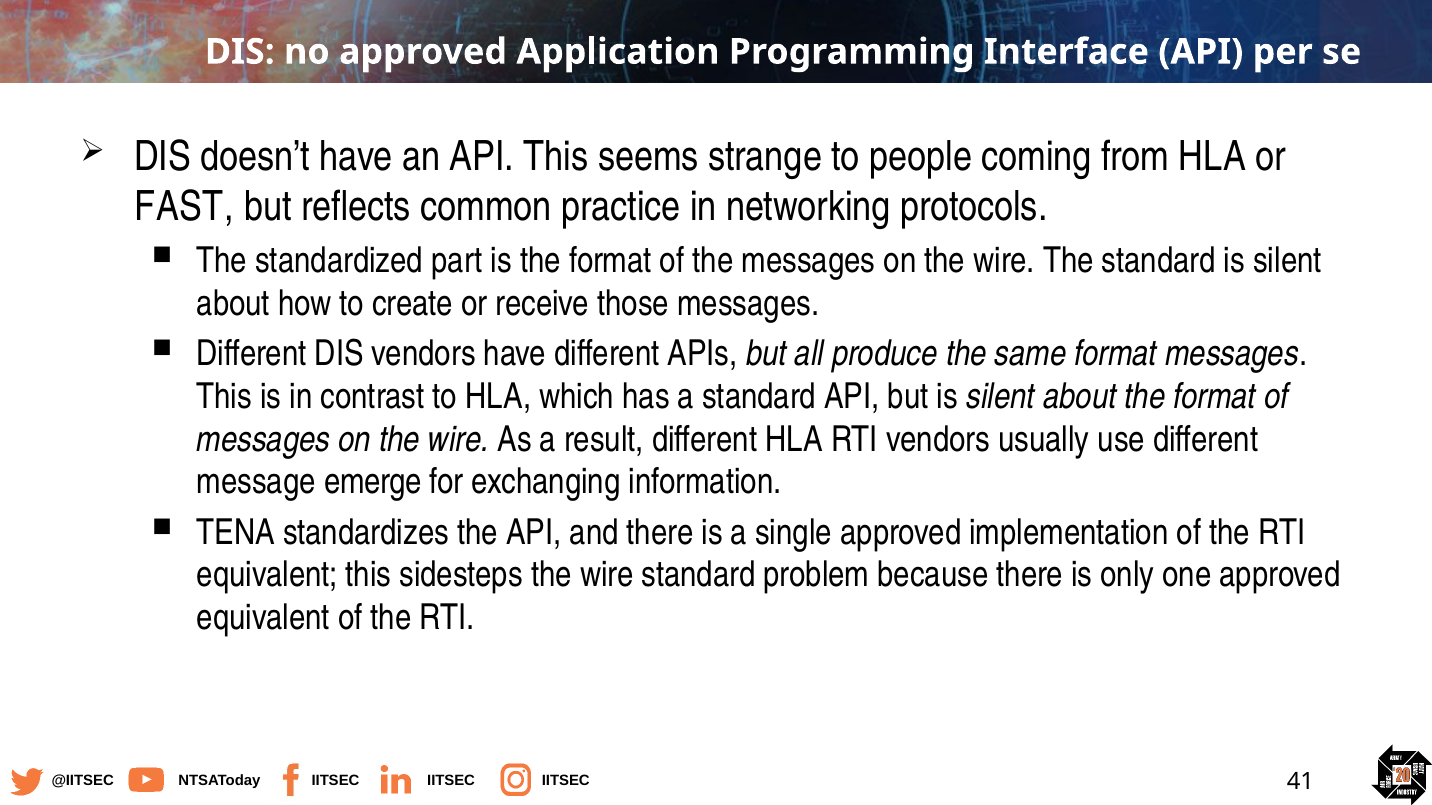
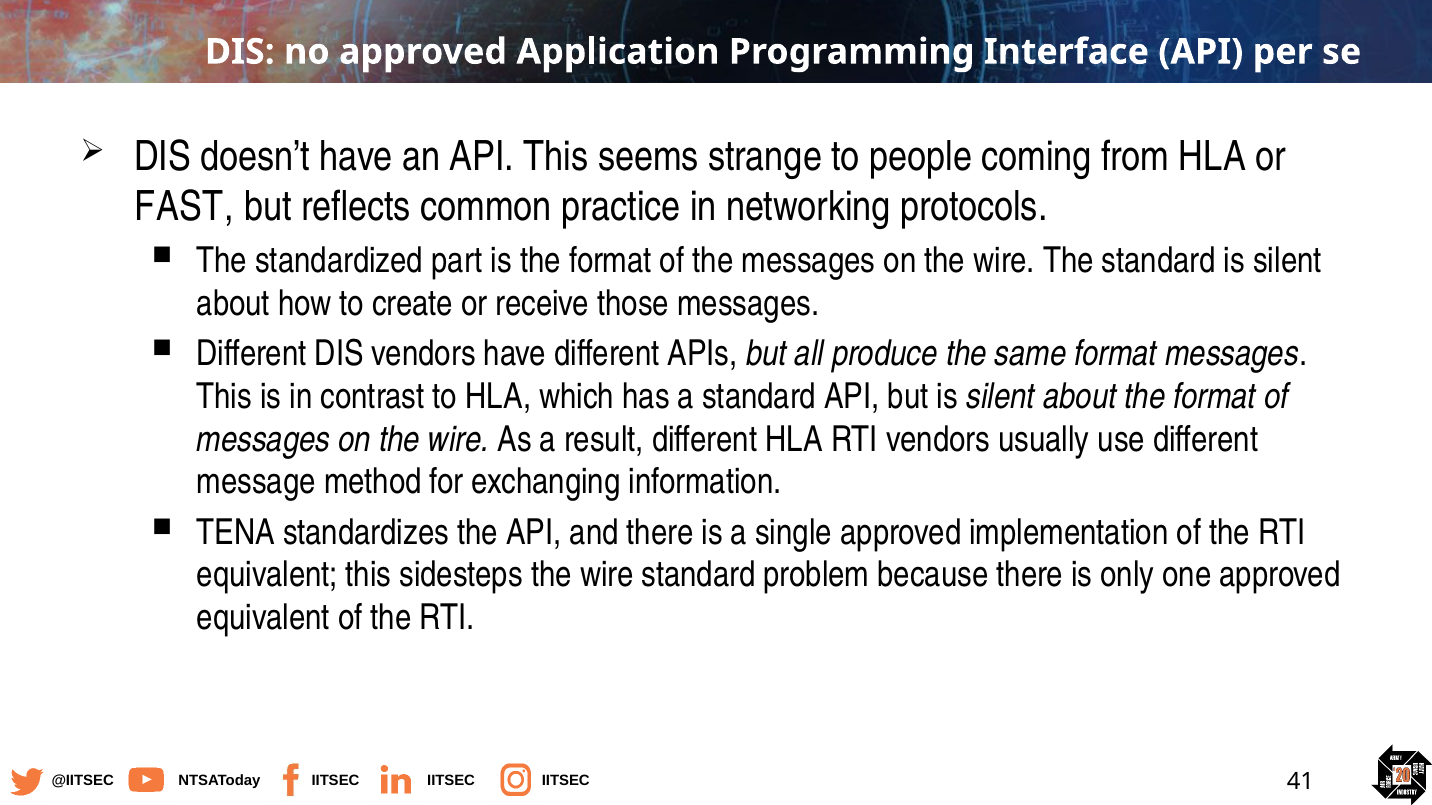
emerge: emerge -> method
